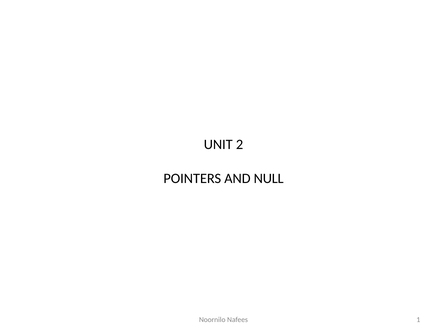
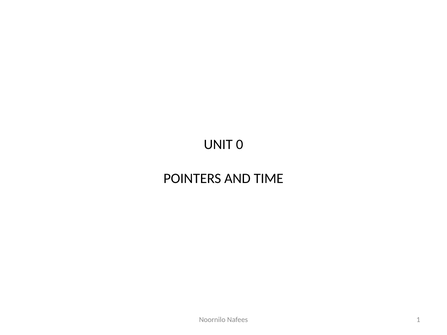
2: 2 -> 0
NULL: NULL -> TIME
